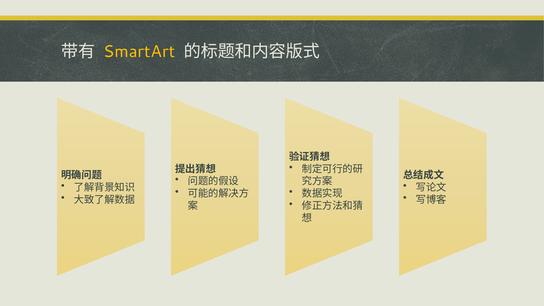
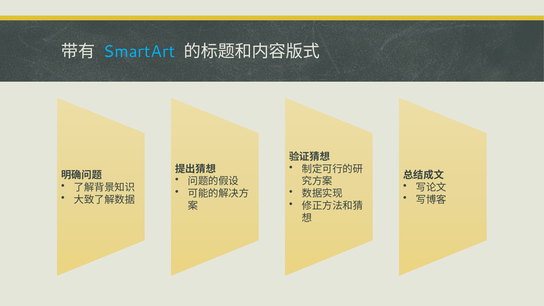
SmartArt colour: yellow -> light blue
